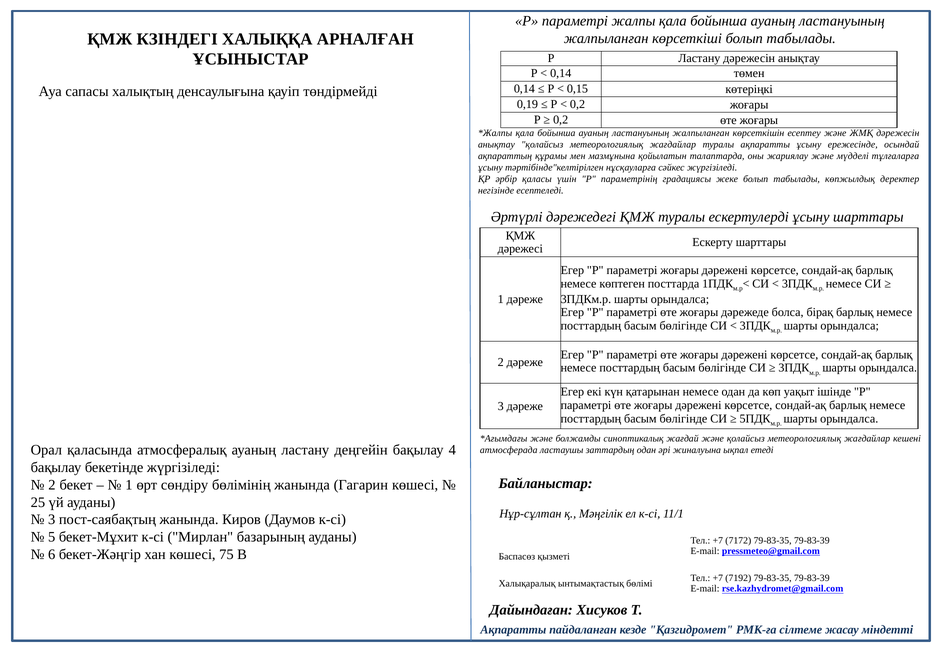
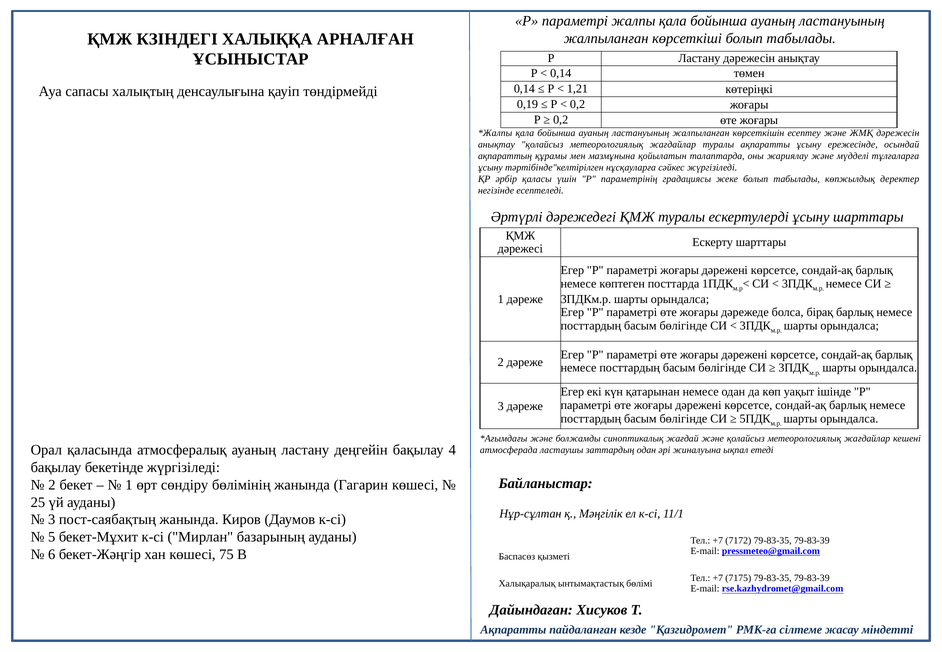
0,15: 0,15 -> 1,21
7192: 7192 -> 7175
